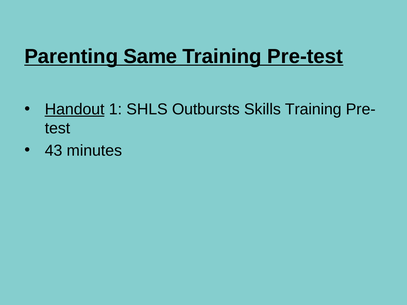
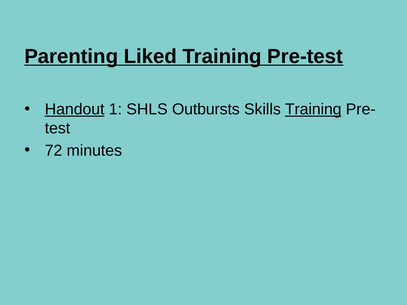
Same: Same -> Liked
Training at (313, 109) underline: none -> present
43: 43 -> 72
